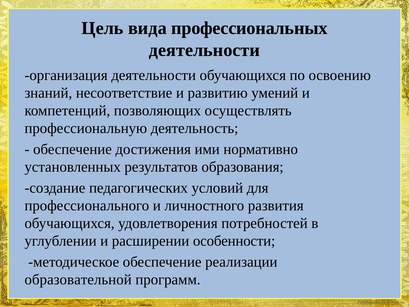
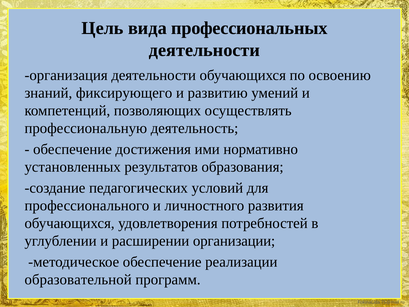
несоответствие: несоответствие -> фиксирующего
особенности: особенности -> организации
